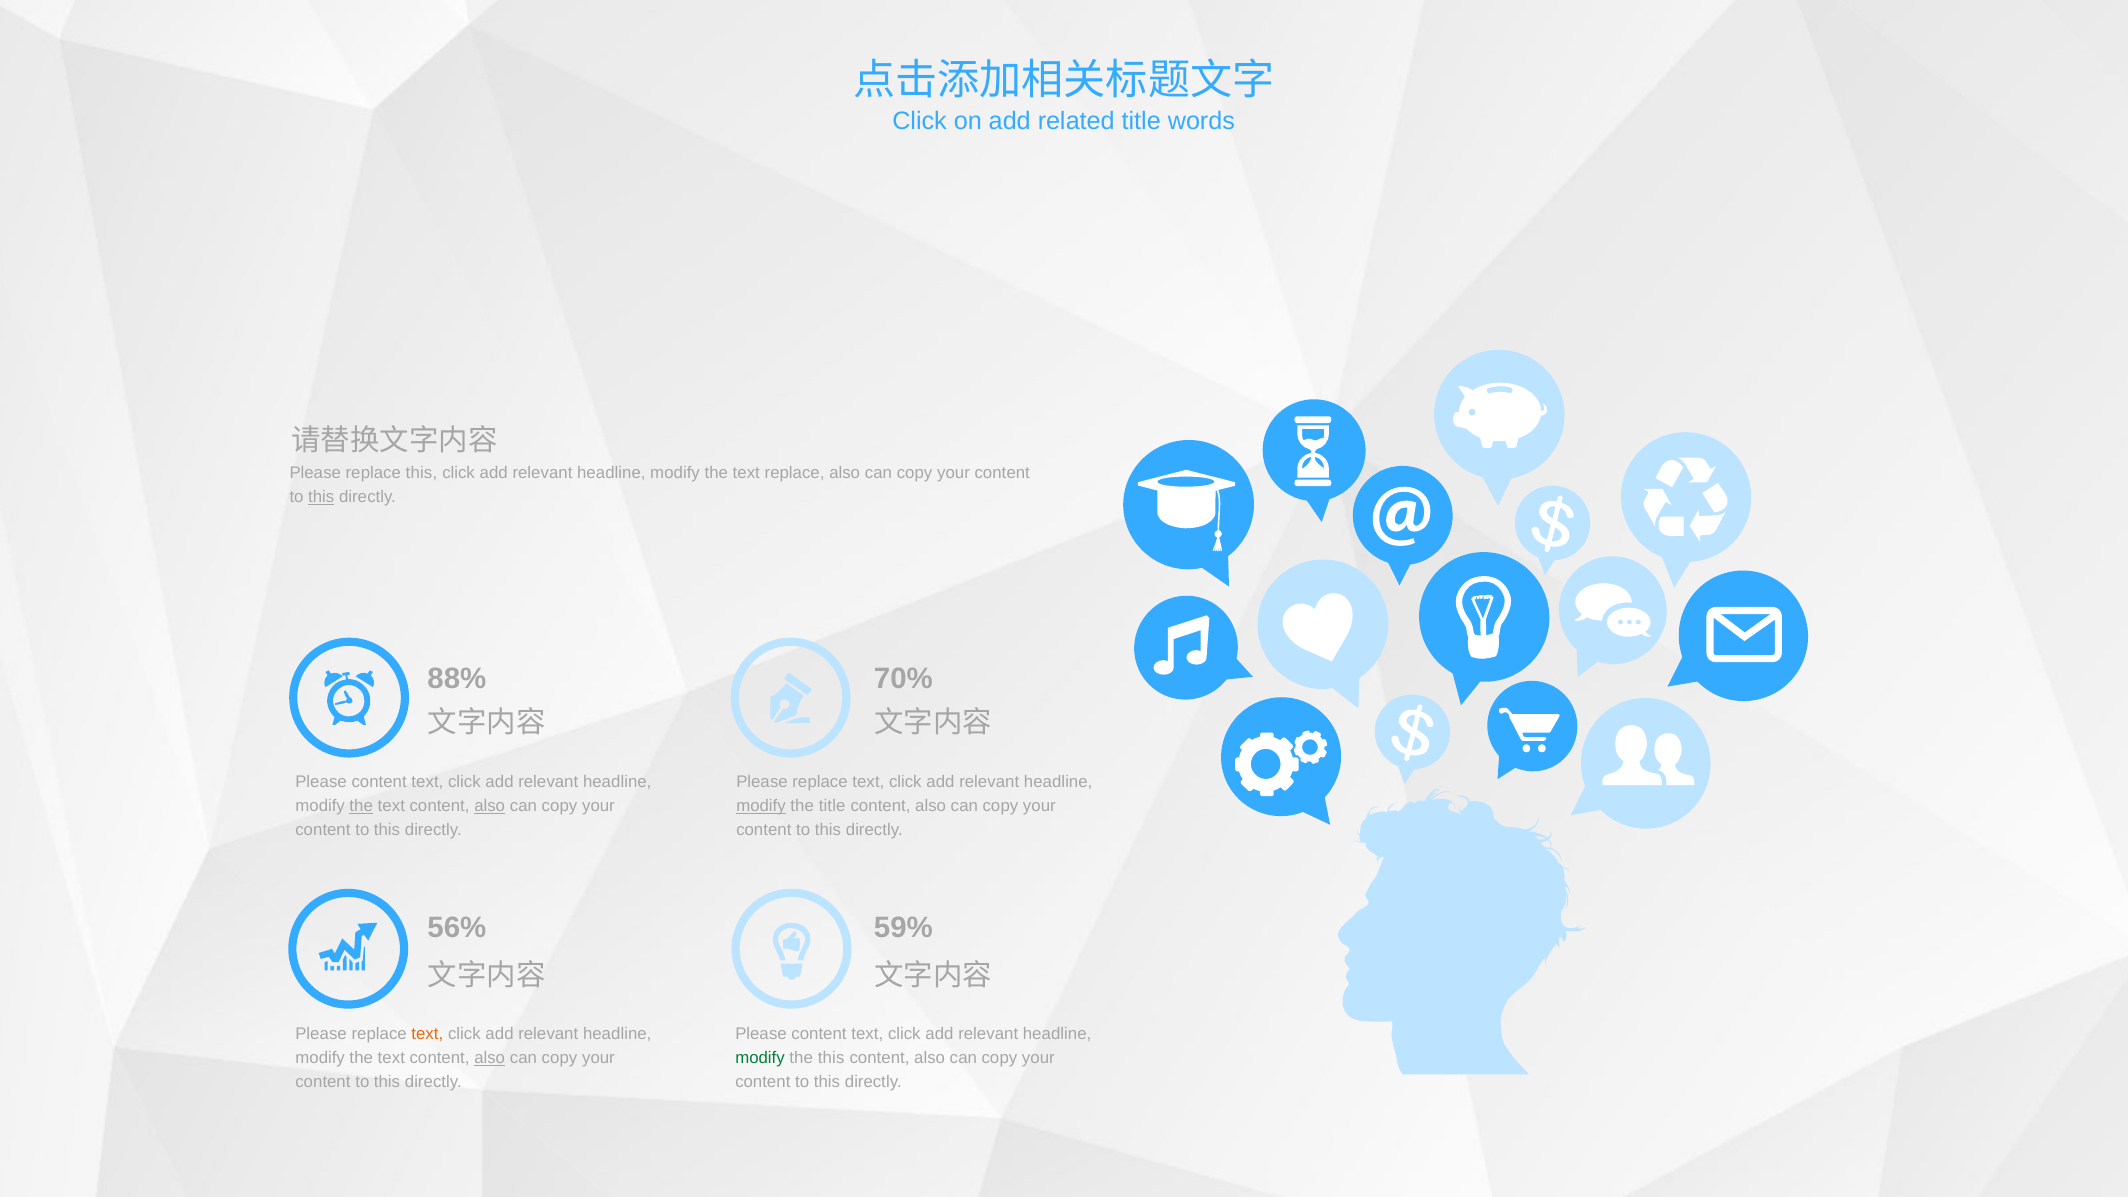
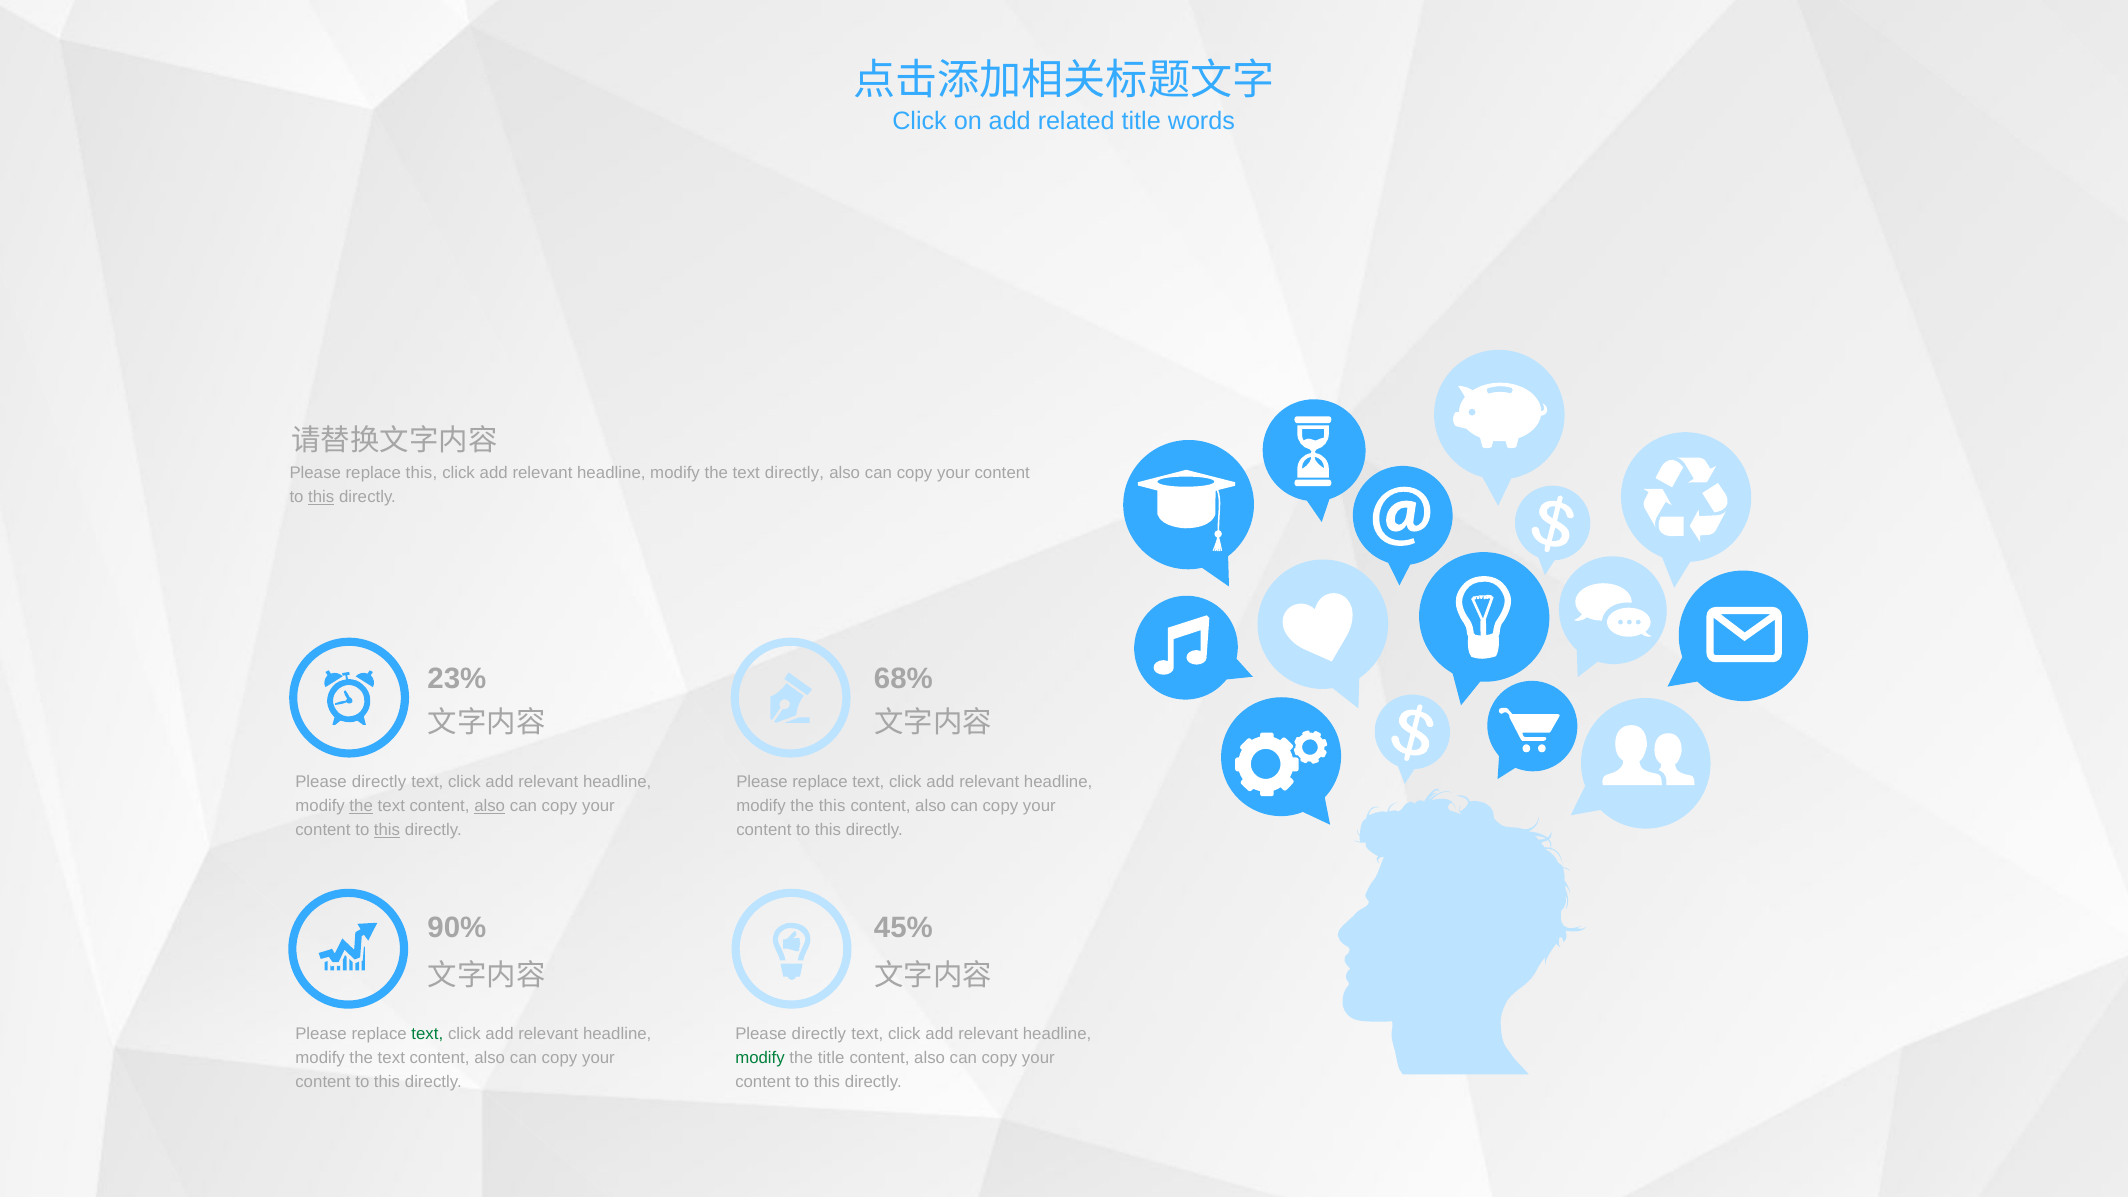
text replace: replace -> directly
88%: 88% -> 23%
70%: 70% -> 68%
content at (379, 782): content -> directly
modify at (761, 806) underline: present -> none
the title: title -> this
this at (387, 830) underline: none -> present
56%: 56% -> 90%
59%: 59% -> 45%
text at (427, 1034) colour: orange -> green
content at (819, 1034): content -> directly
also at (490, 1058) underline: present -> none
the this: this -> title
